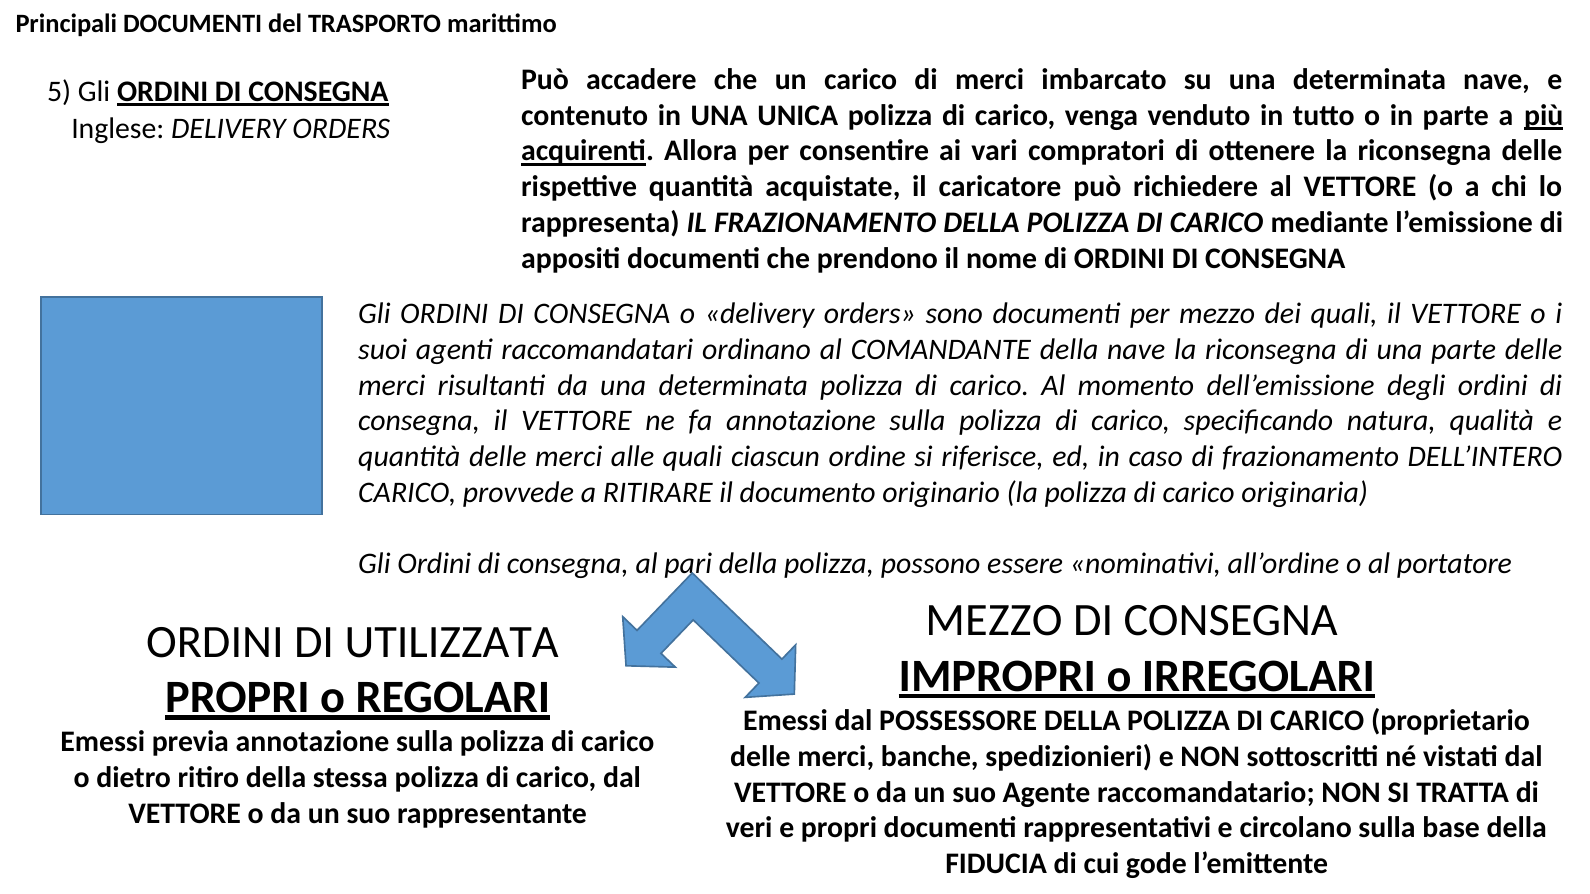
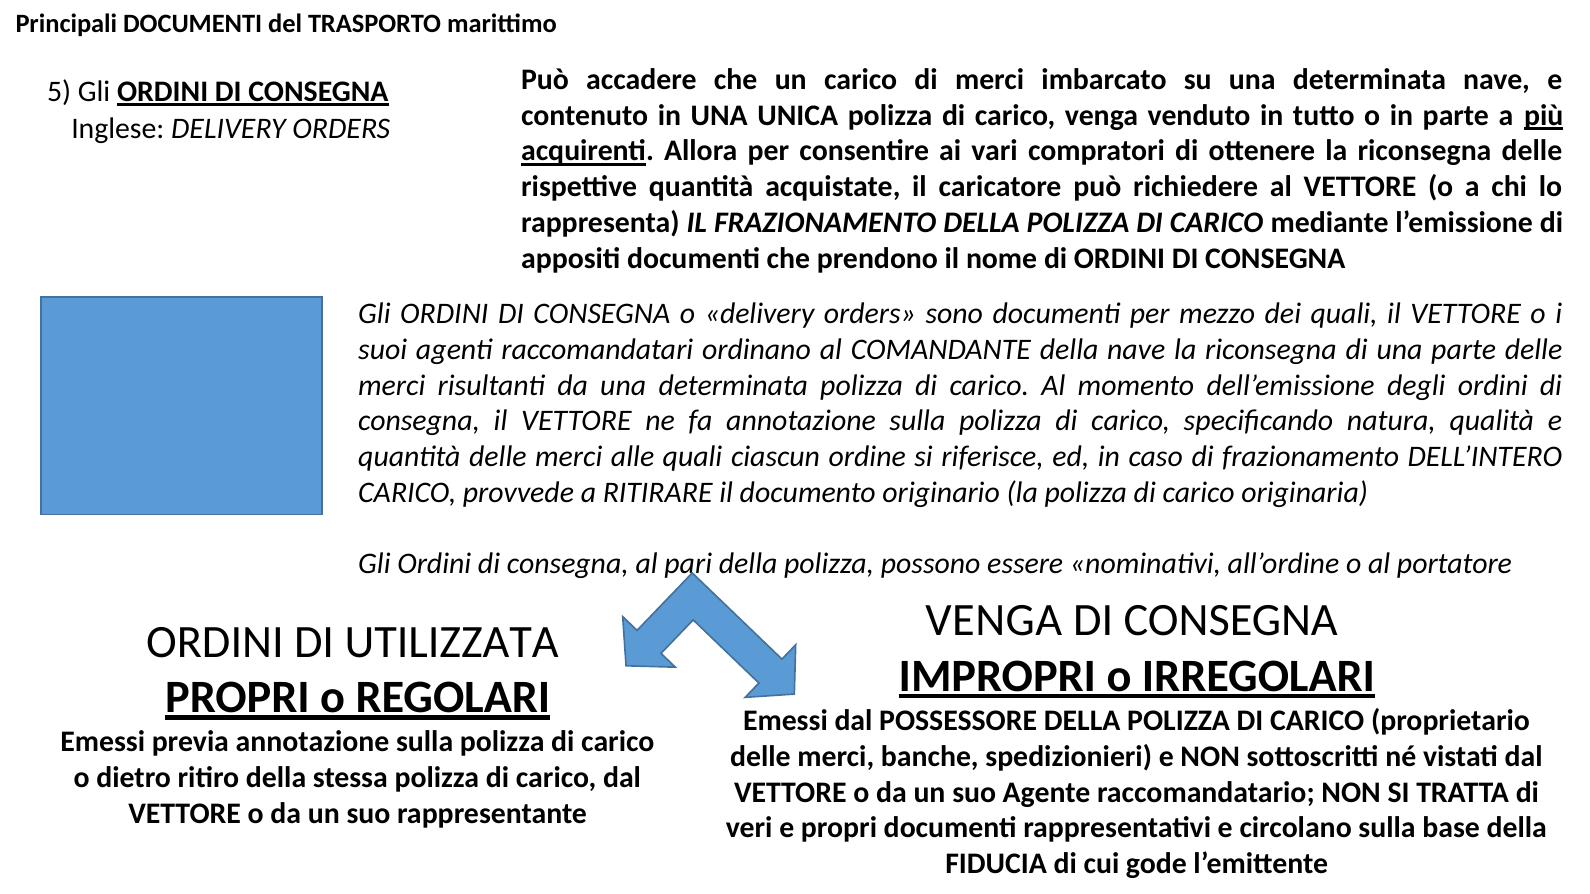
MEZZO at (994, 621): MEZZO -> VENGA
